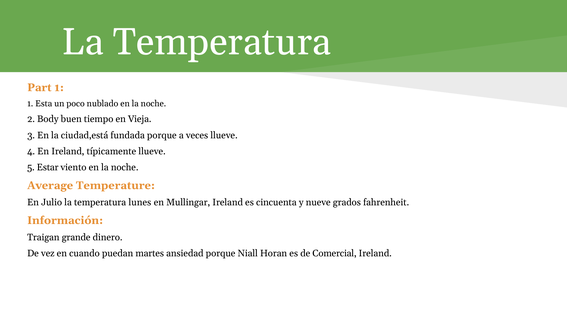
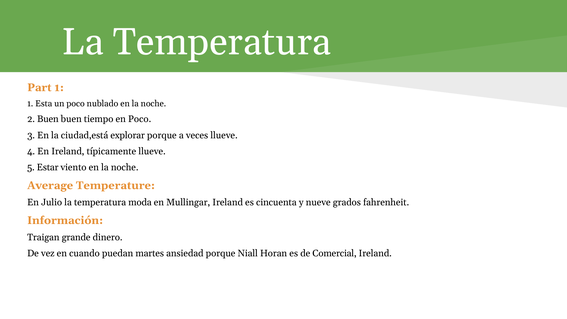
2 Body: Body -> Buen
en Vieja: Vieja -> Poco
fundada: fundada -> explorar
lunes: lunes -> moda
